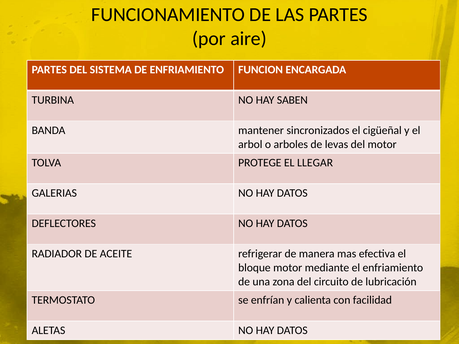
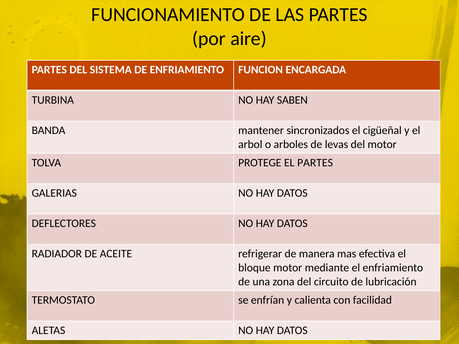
EL LLEGAR: LLEGAR -> PARTES
